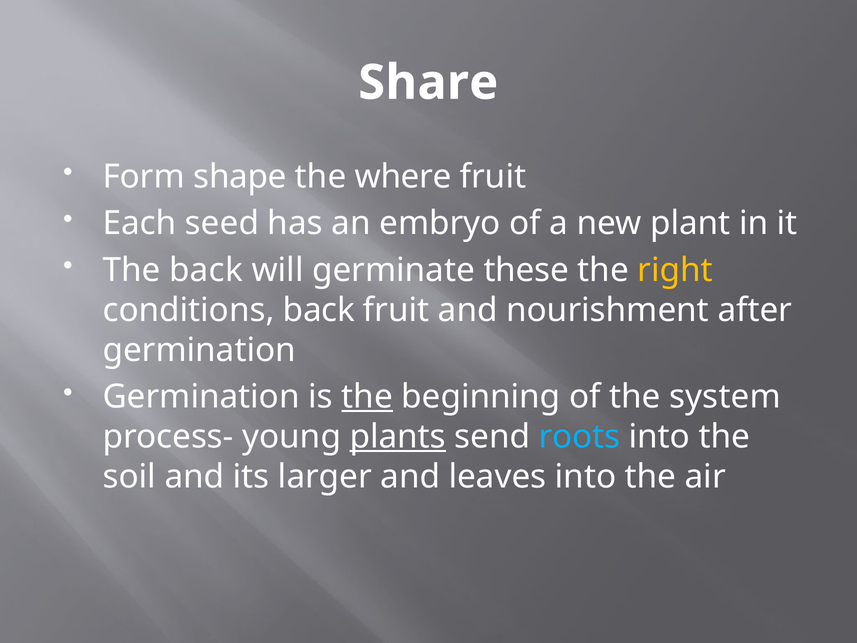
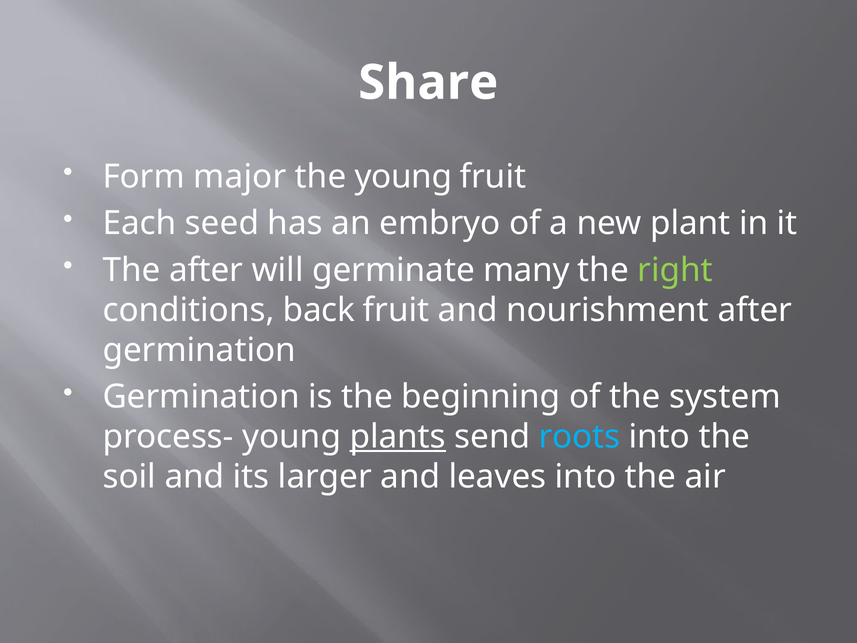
shape: shape -> major
the where: where -> young
The back: back -> after
these: these -> many
right colour: yellow -> light green
the at (367, 397) underline: present -> none
